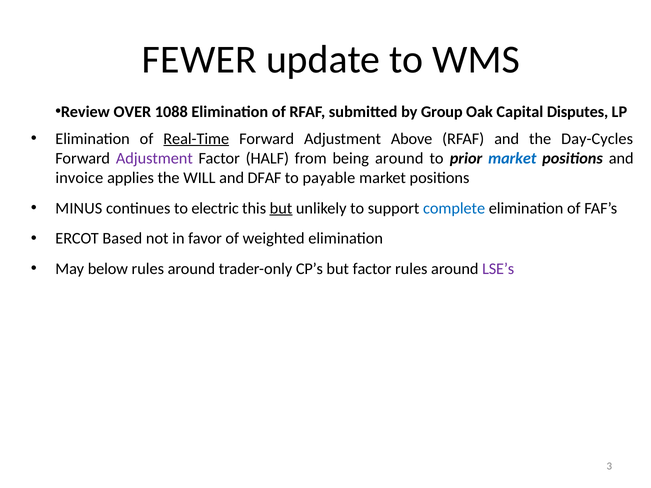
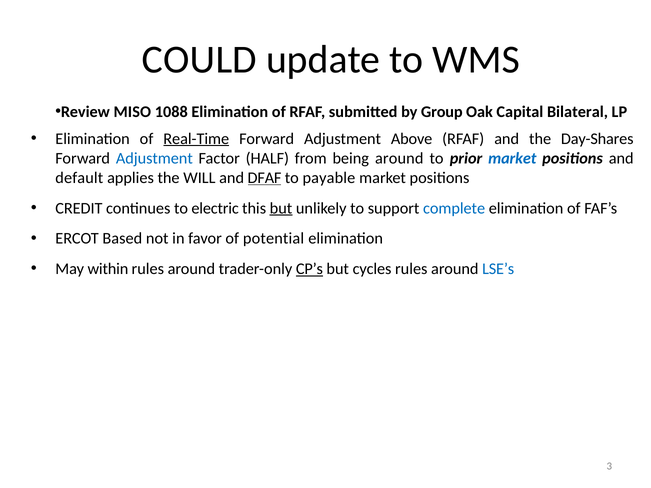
FEWER: FEWER -> COULD
OVER: OVER -> MISO
Disputes: Disputes -> Bilateral
Day-Cycles: Day-Cycles -> Day-Shares
Adjustment at (154, 158) colour: purple -> blue
invoice: invoice -> default
DFAF underline: none -> present
MINUS: MINUS -> CREDIT
weighted: weighted -> potential
below: below -> within
CP’s underline: none -> present
but factor: factor -> cycles
LSE’s colour: purple -> blue
